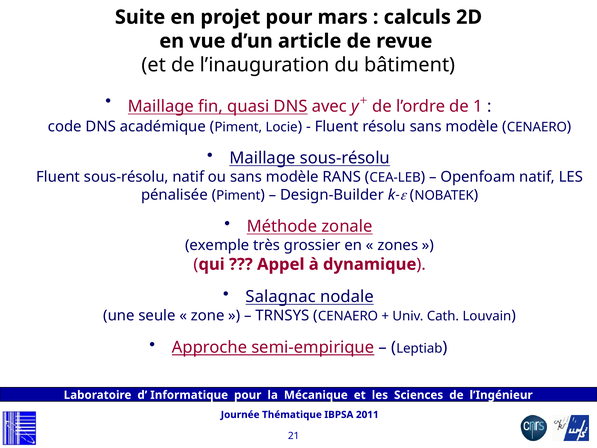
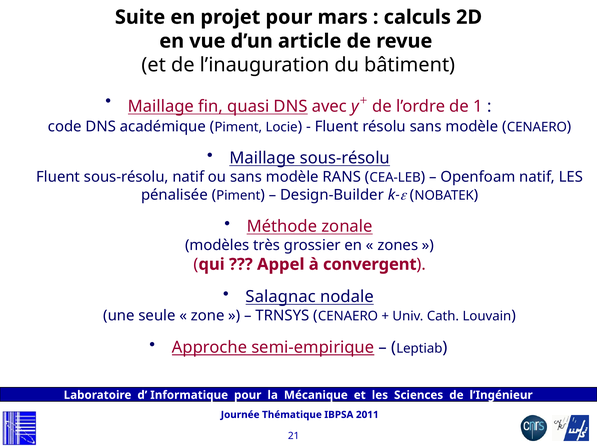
exemple: exemple -> modèles
dynamique: dynamique -> convergent
